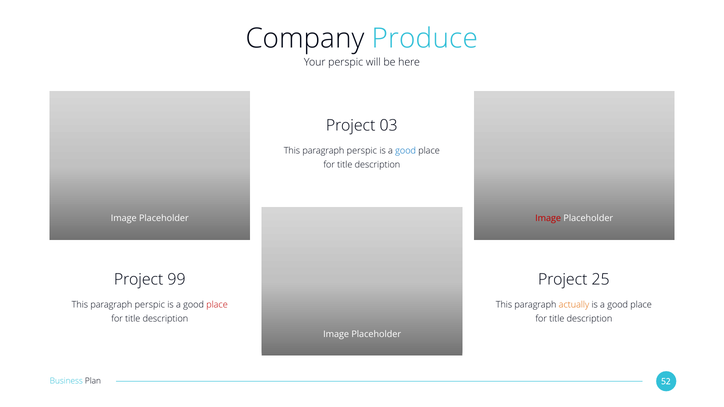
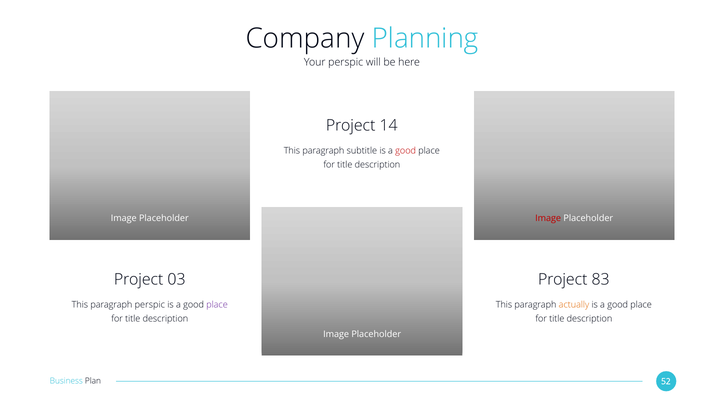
Produce: Produce -> Planning
03: 03 -> 14
perspic at (362, 151): perspic -> subtitle
good at (406, 151) colour: blue -> red
99: 99 -> 03
25: 25 -> 83
place at (217, 305) colour: red -> purple
